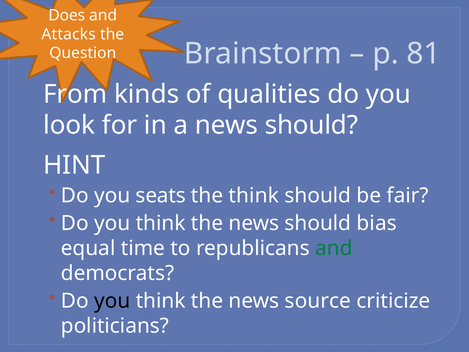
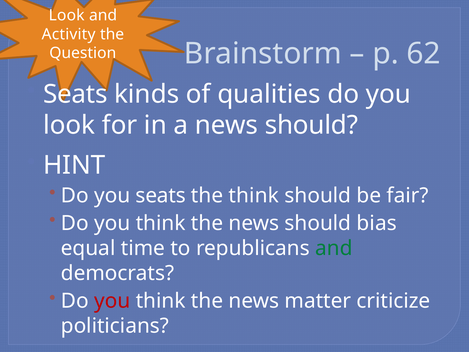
Does at (67, 15): Does -> Look
Attacks: Attacks -> Activity
81: 81 -> 62
From at (75, 94): From -> Seats
you at (112, 301) colour: black -> red
source: source -> matter
